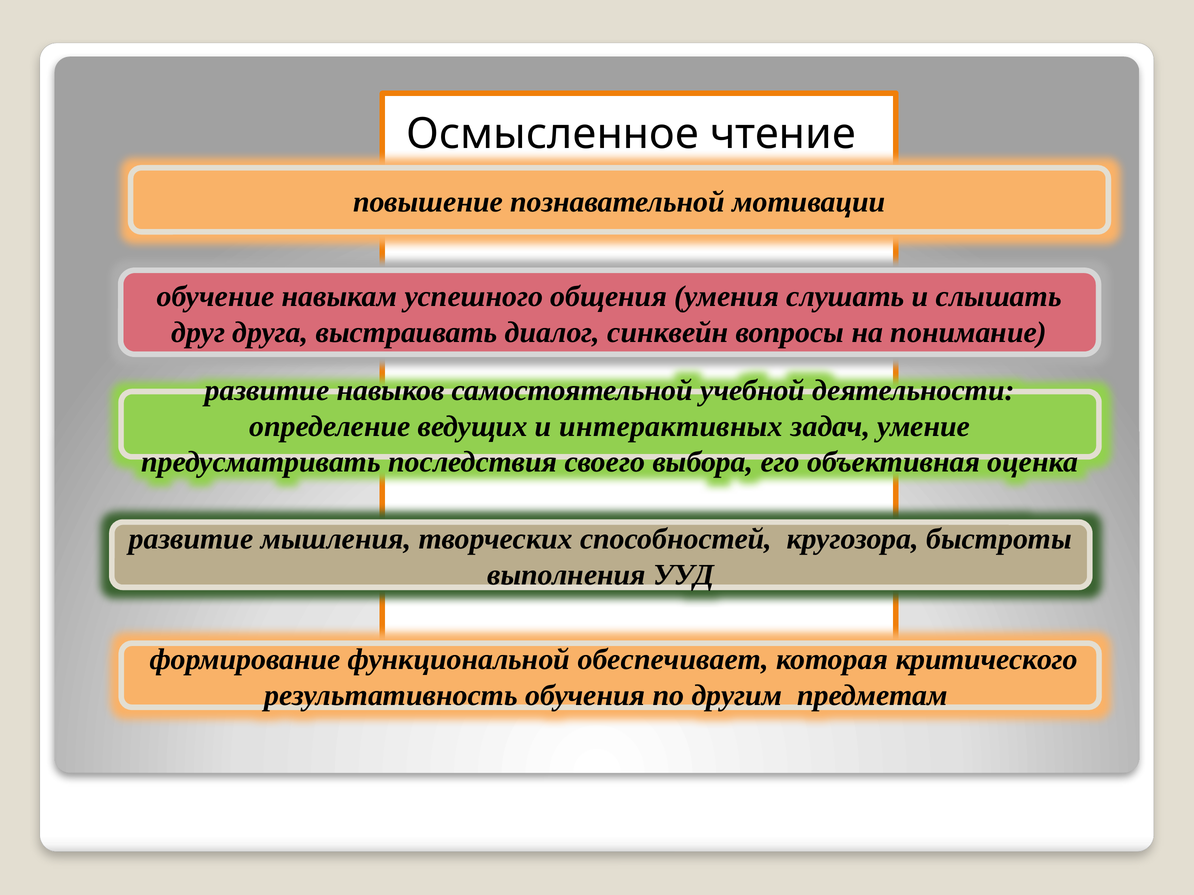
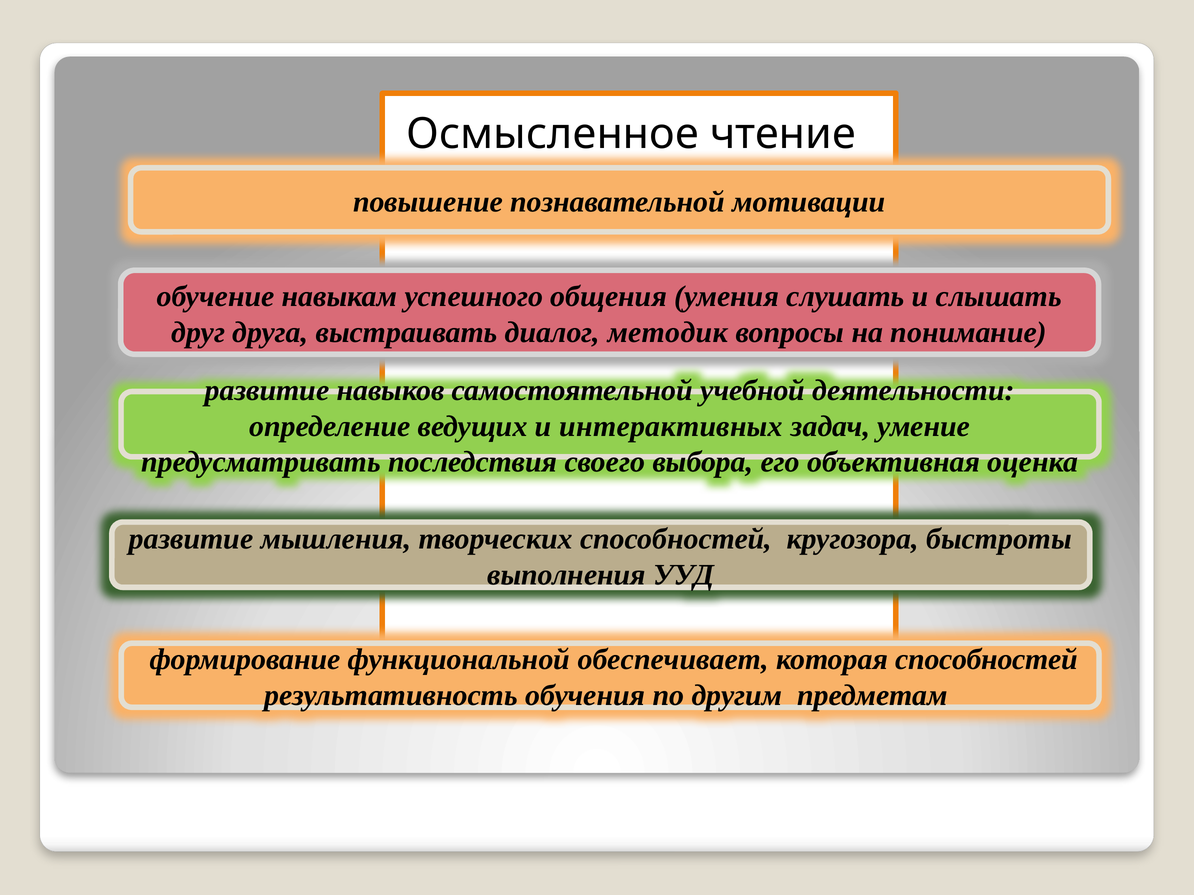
синквейн: синквейн -> методик
которая критического: критического -> способностей
